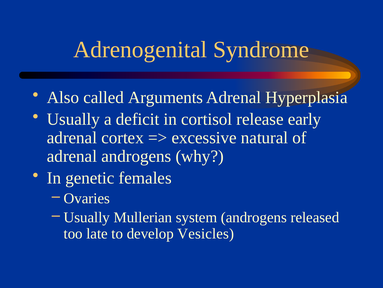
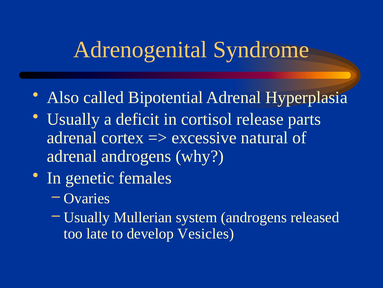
Arguments: Arguments -> Bipotential
early: early -> parts
